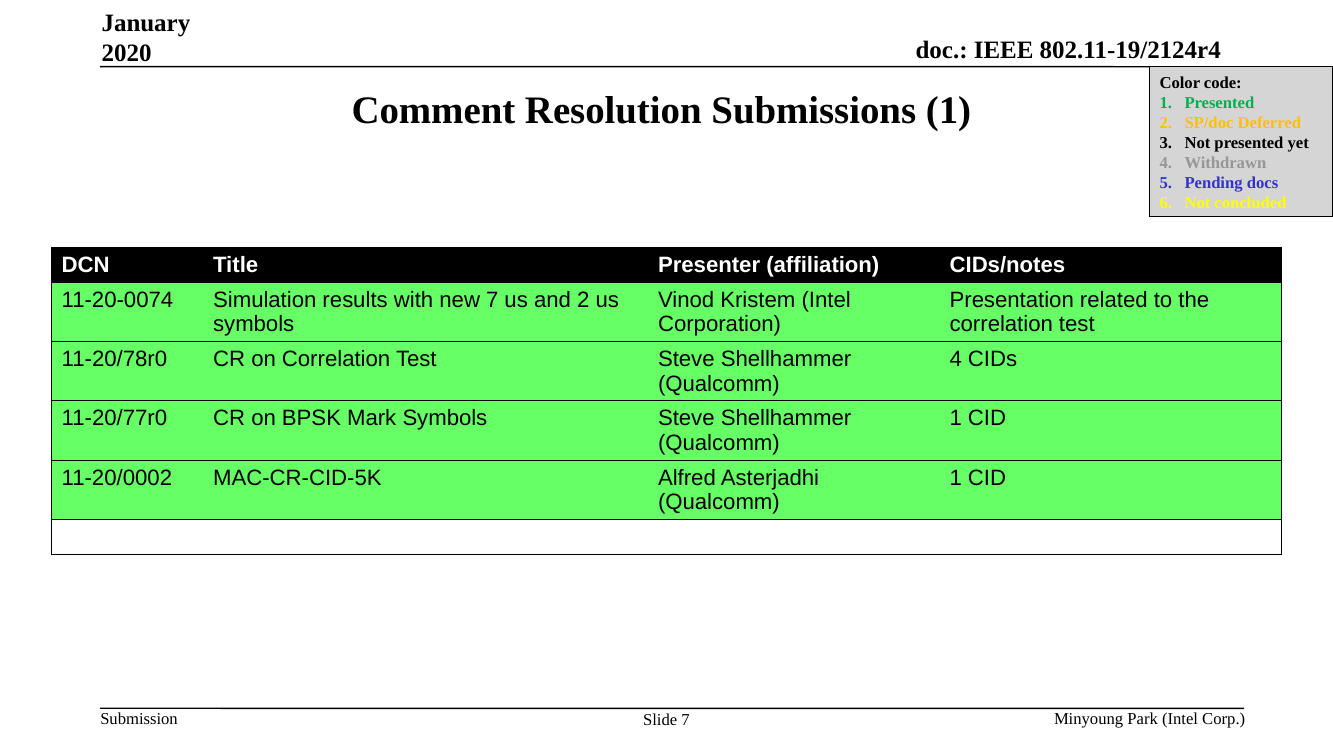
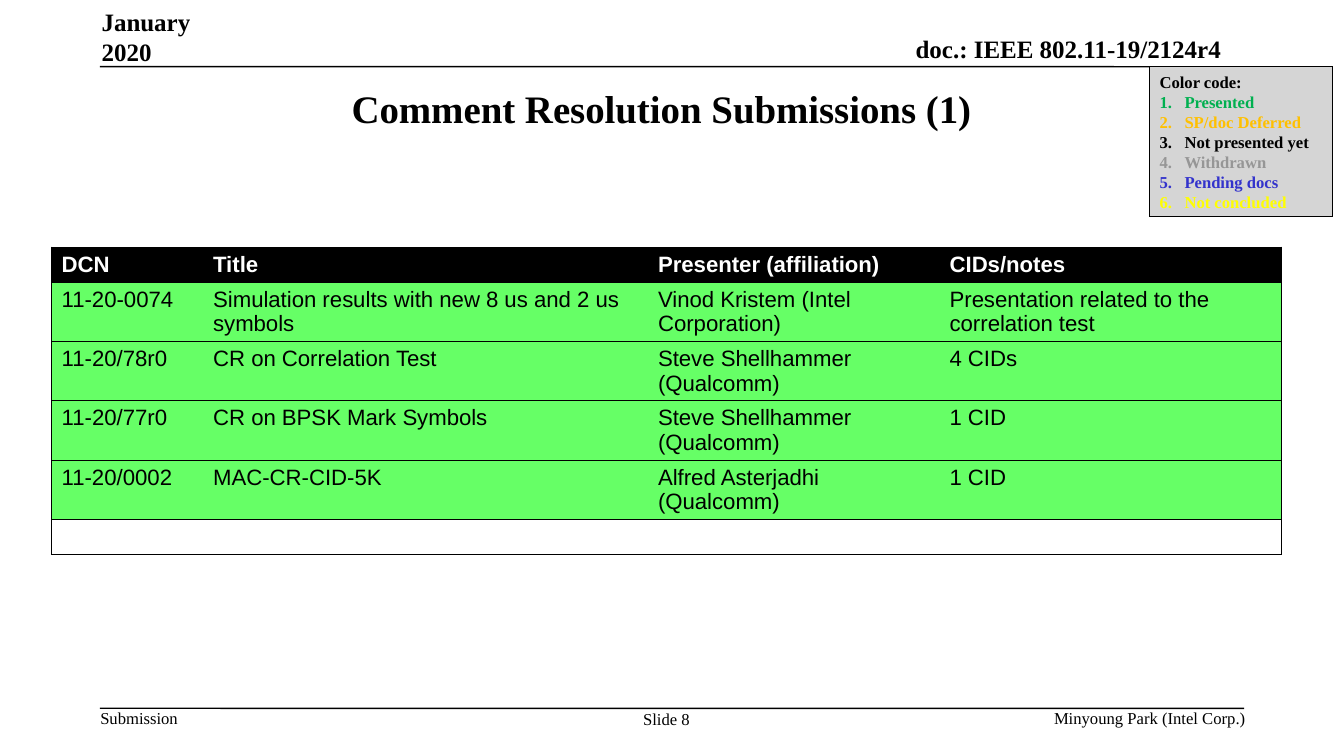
new 7: 7 -> 8
Slide 7: 7 -> 8
